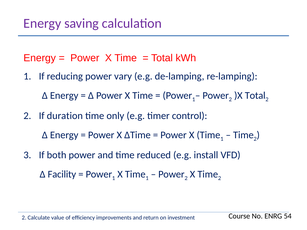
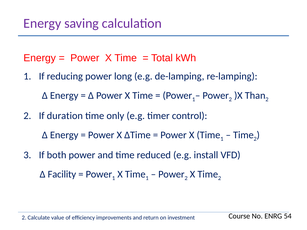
vary: vary -> long
)X Total: Total -> Than
